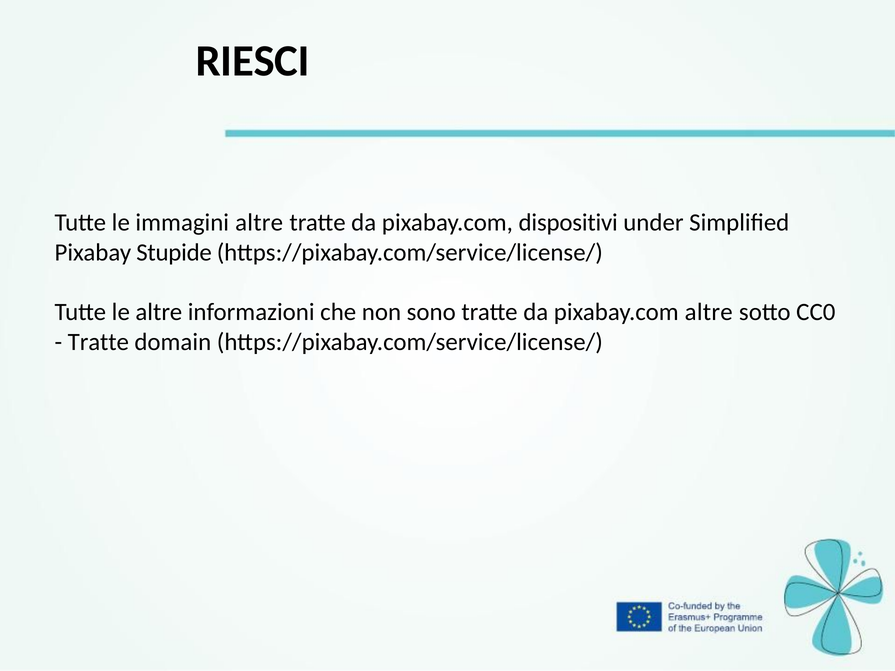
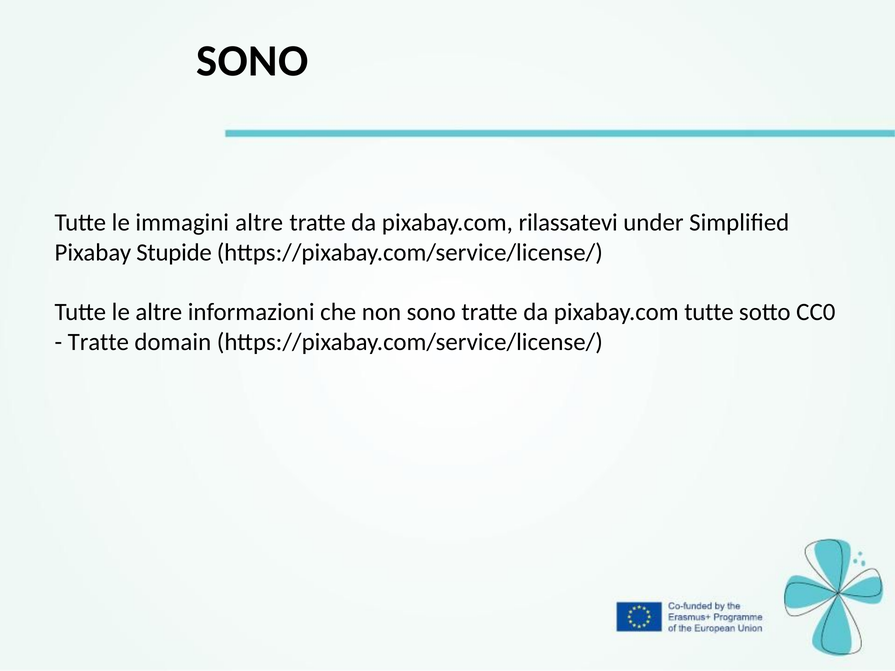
RIESCI at (253, 61): RIESCI -> SONO
dispositivi: dispositivi -> rilassatevi
pixabay.com altre: altre -> tutte
